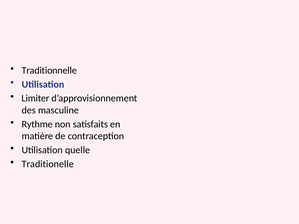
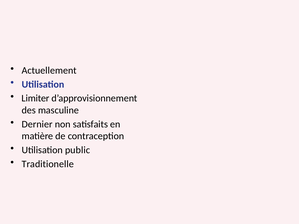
Traditionnelle: Traditionnelle -> Actuellement
Rythme: Rythme -> Dernier
quelle: quelle -> public
